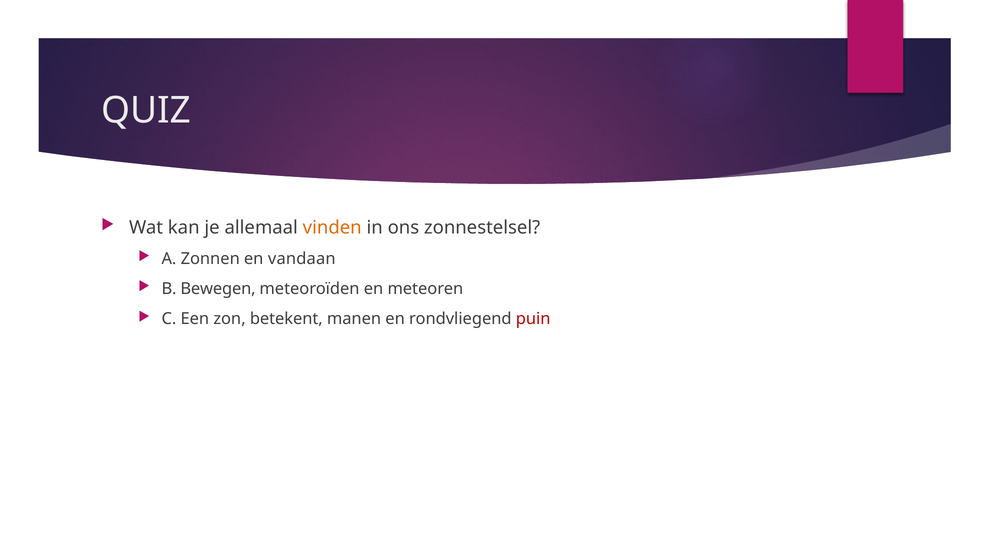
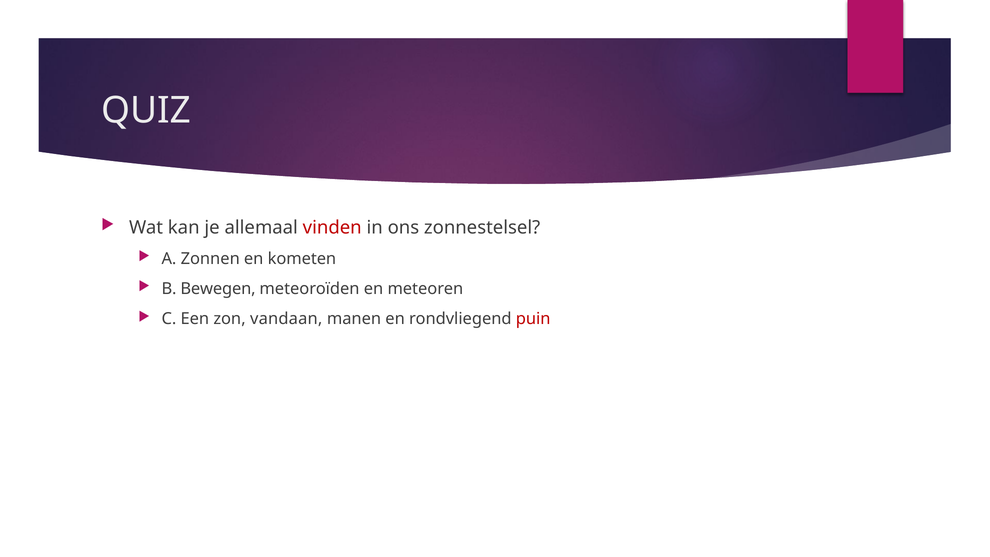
vinden colour: orange -> red
vandaan: vandaan -> kometen
betekent: betekent -> vandaan
